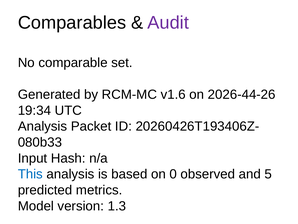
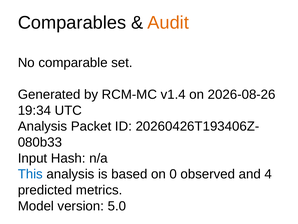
Audit colour: purple -> orange
v1.6: v1.6 -> v1.4
2026-44-26: 2026-44-26 -> 2026-08-26
5: 5 -> 4
1.3: 1.3 -> 5.0
